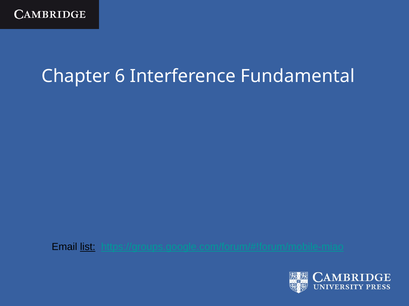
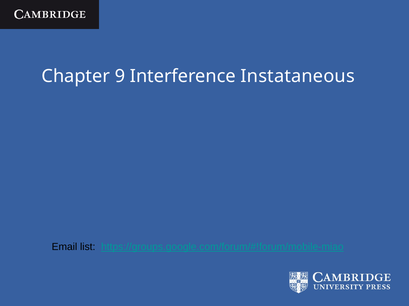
6: 6 -> 9
Fundamental: Fundamental -> Instataneous
list underline: present -> none
